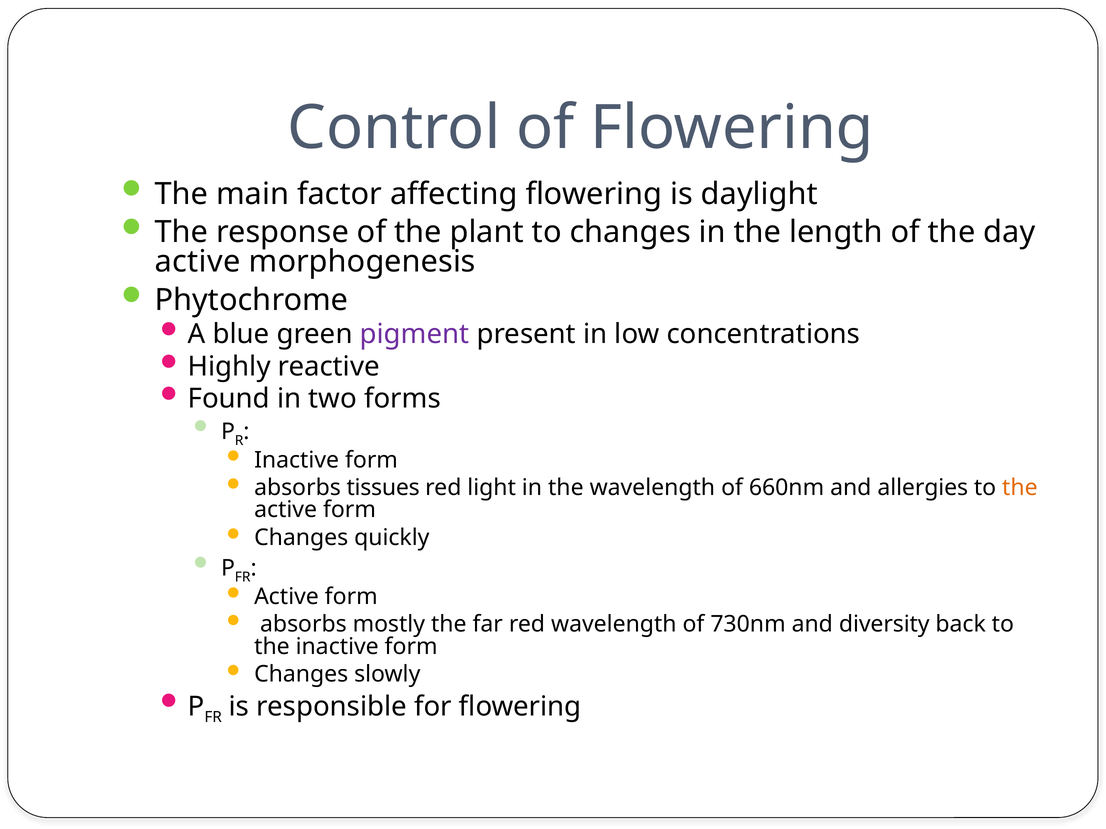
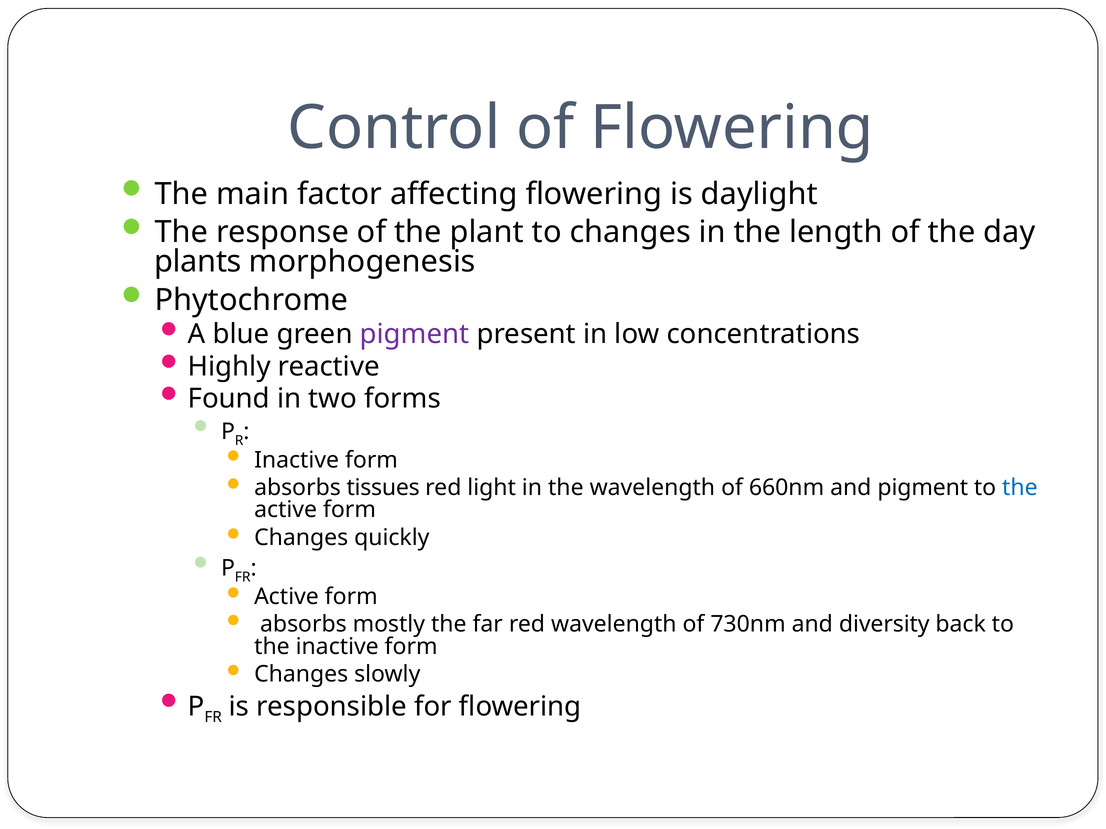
active at (198, 262): active -> plants
and allergies: allergies -> pigment
the at (1020, 488) colour: orange -> blue
